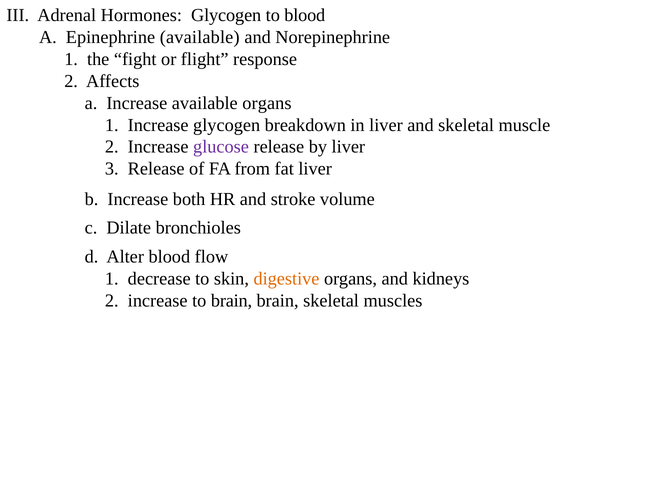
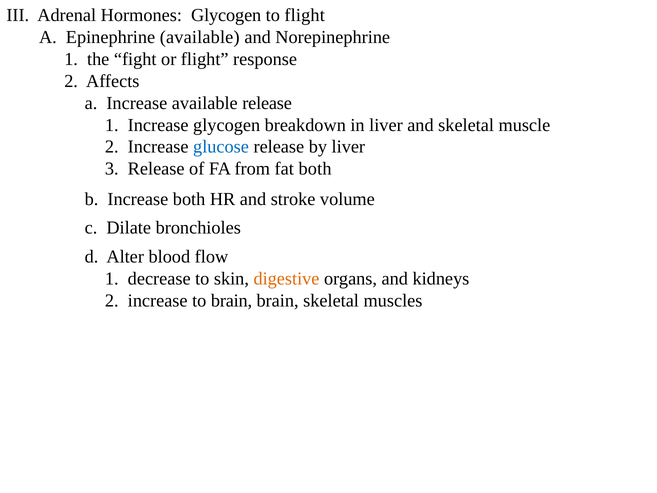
to blood: blood -> flight
available organs: organs -> release
glucose colour: purple -> blue
fat liver: liver -> both
